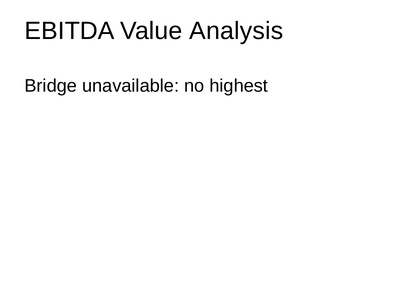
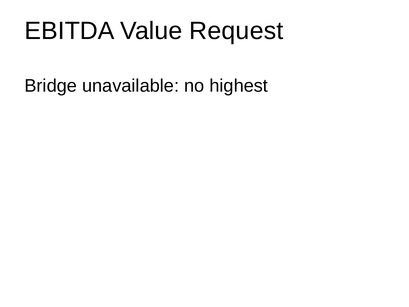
Analysis: Analysis -> Request
